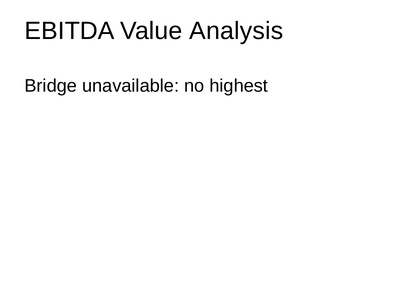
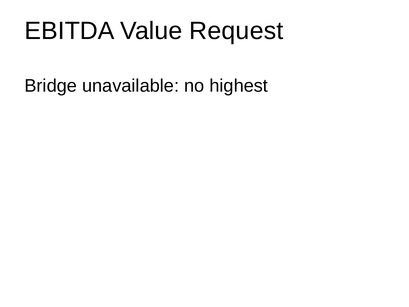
Analysis: Analysis -> Request
